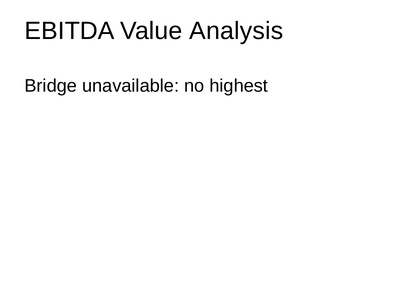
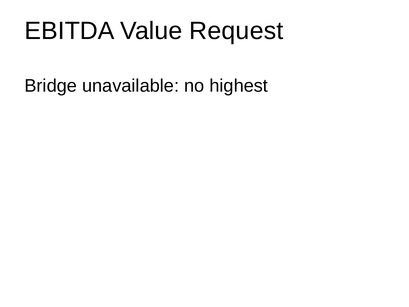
Analysis: Analysis -> Request
